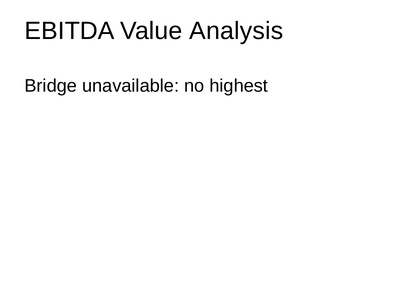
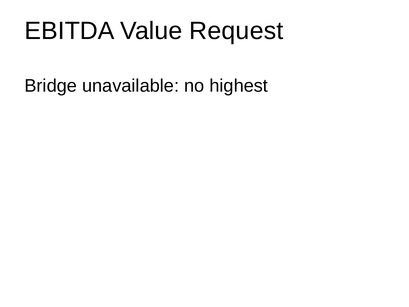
Analysis: Analysis -> Request
